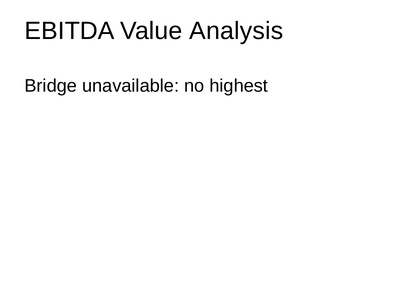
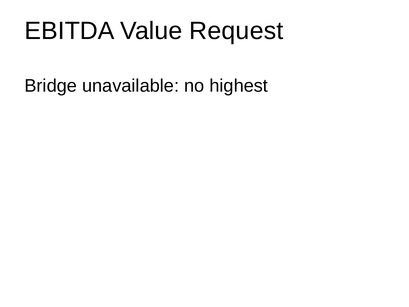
Analysis: Analysis -> Request
